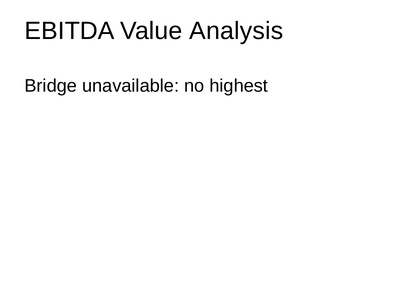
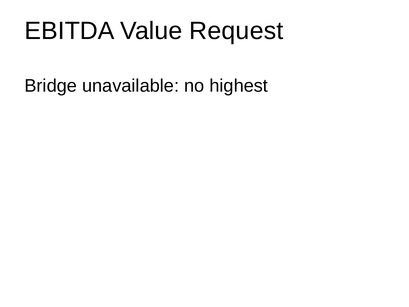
Analysis: Analysis -> Request
